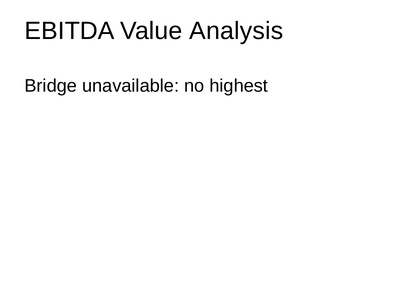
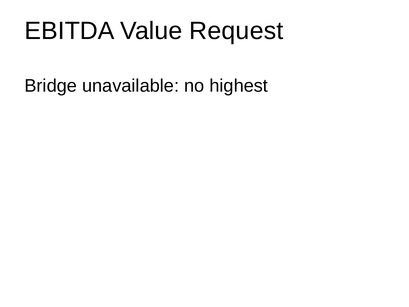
Analysis: Analysis -> Request
